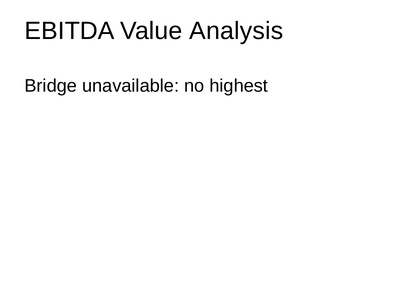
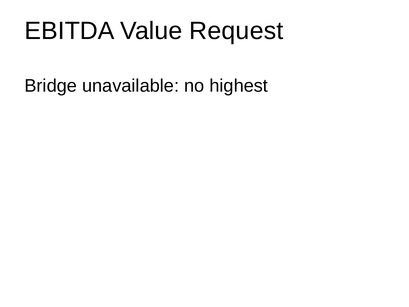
Analysis: Analysis -> Request
